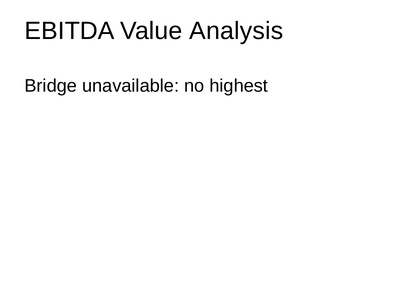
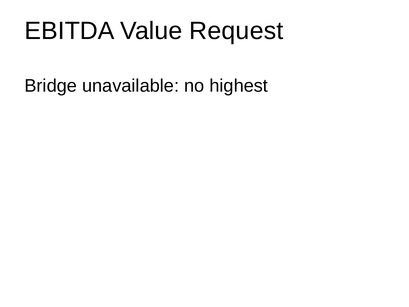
Analysis: Analysis -> Request
